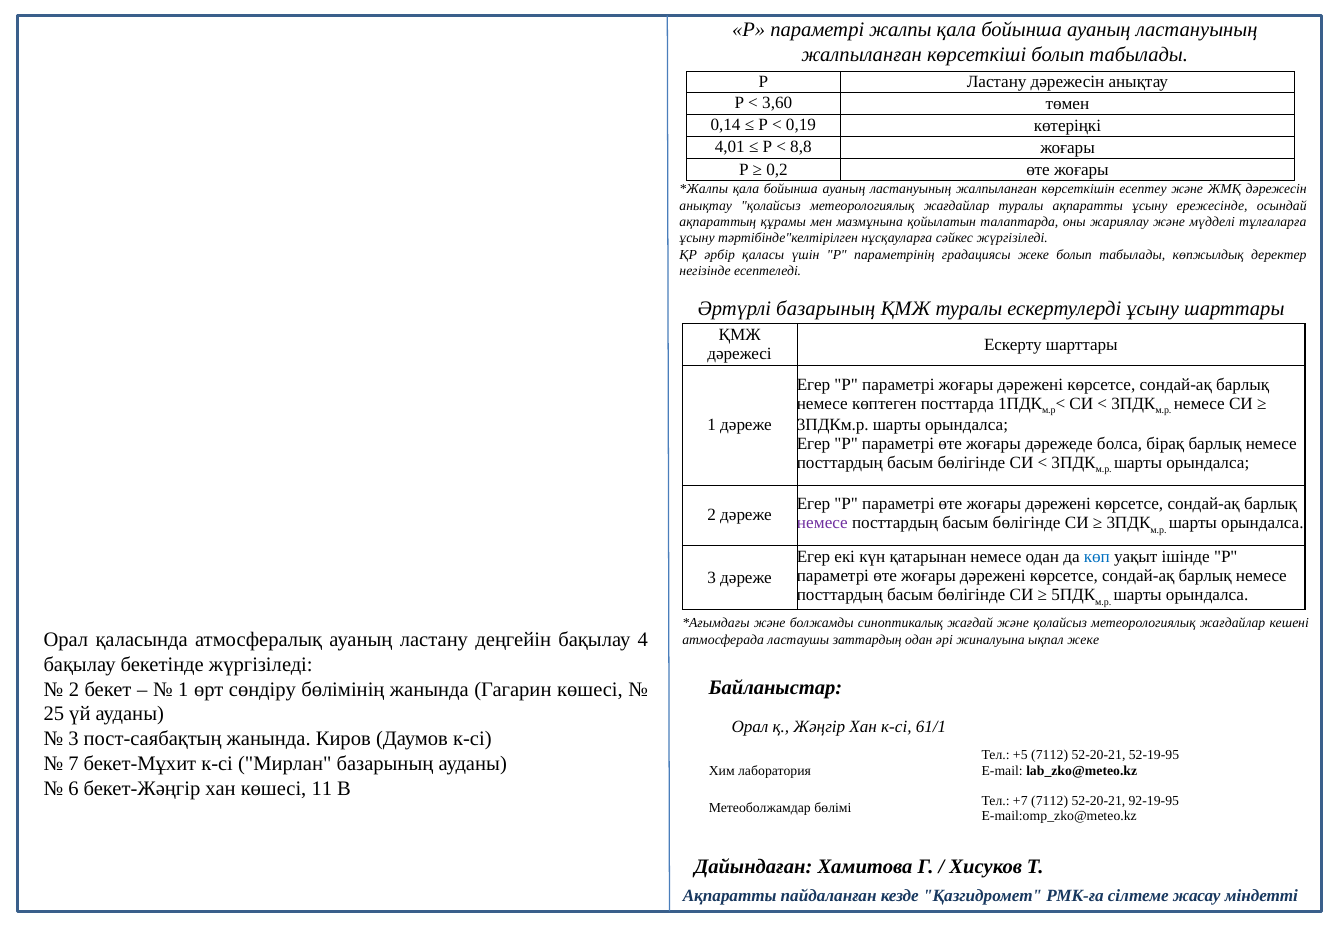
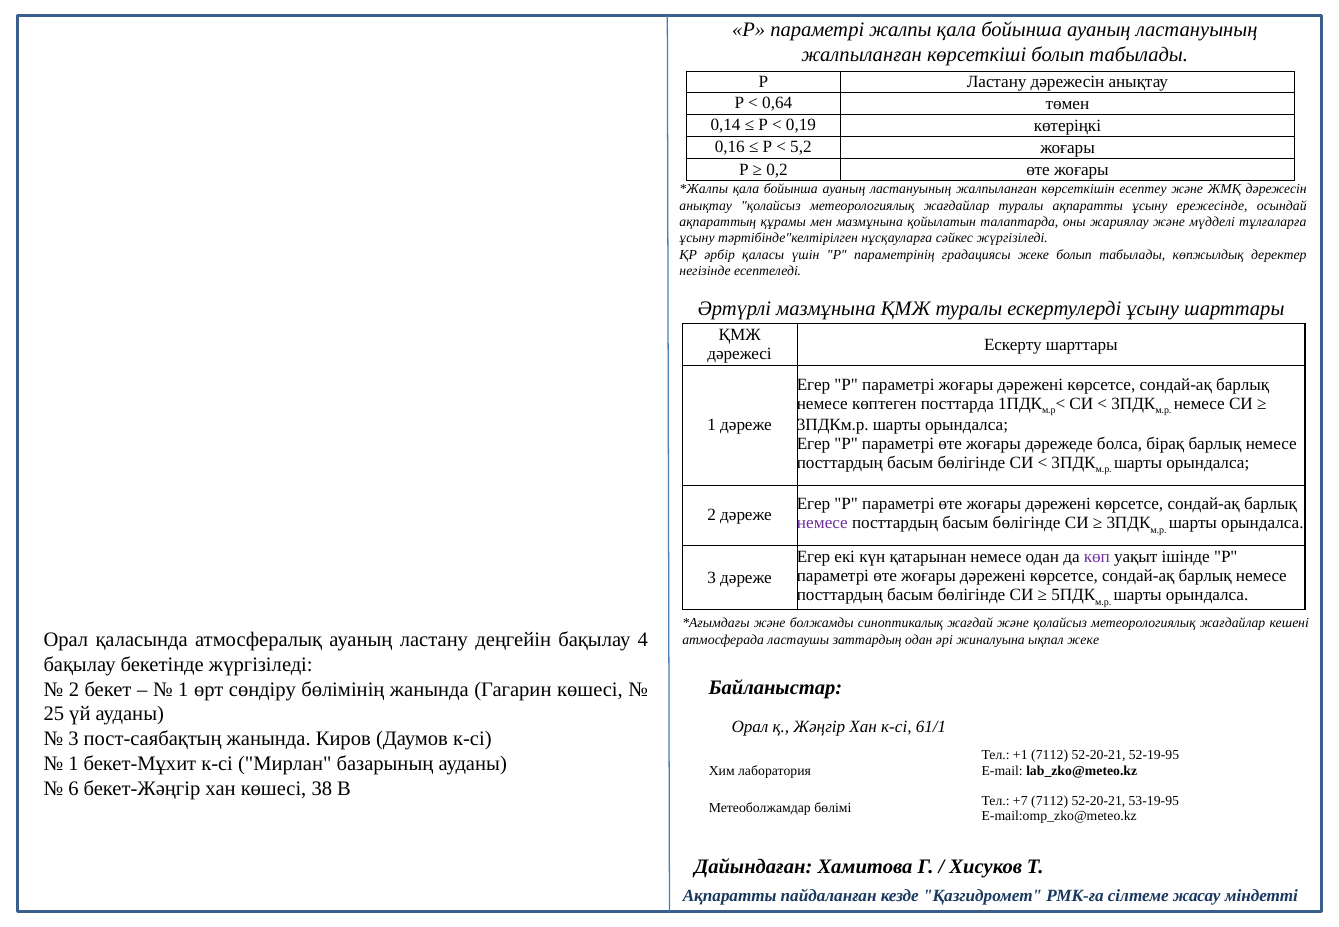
3,60: 3,60 -> 0,64
4,01: 4,01 -> 0,16
8,8: 8,8 -> 5,2
Әртүрлі базарының: базарының -> мазмұнына
көп colour: blue -> purple
+5: +5 -> +1
7 at (73, 764): 7 -> 1
11: 11 -> 38
92-19-95: 92-19-95 -> 53-19-95
